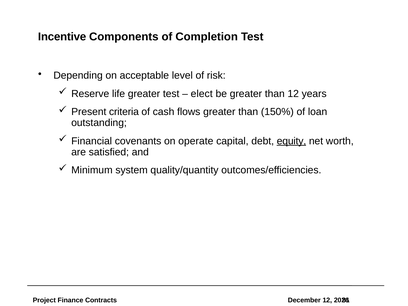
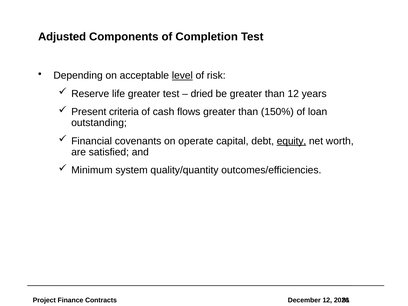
Incentive: Incentive -> Adjusted
level underline: none -> present
elect: elect -> dried
